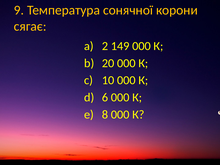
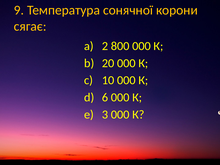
149: 149 -> 800
8: 8 -> 3
